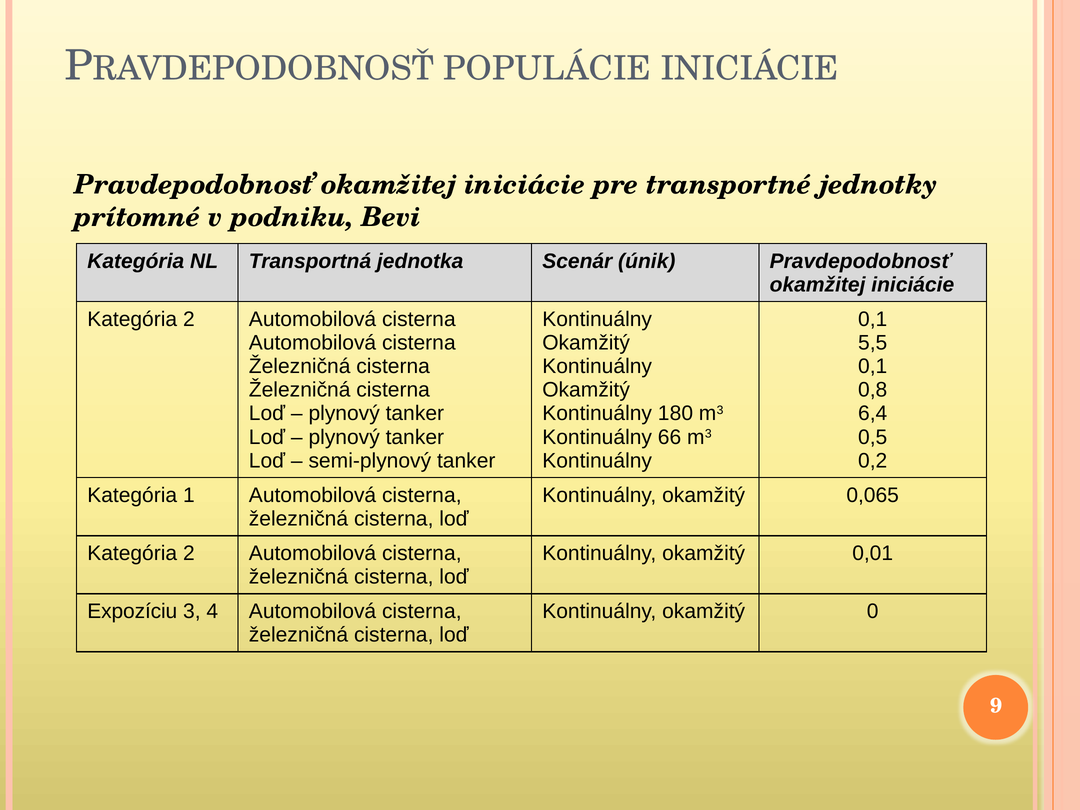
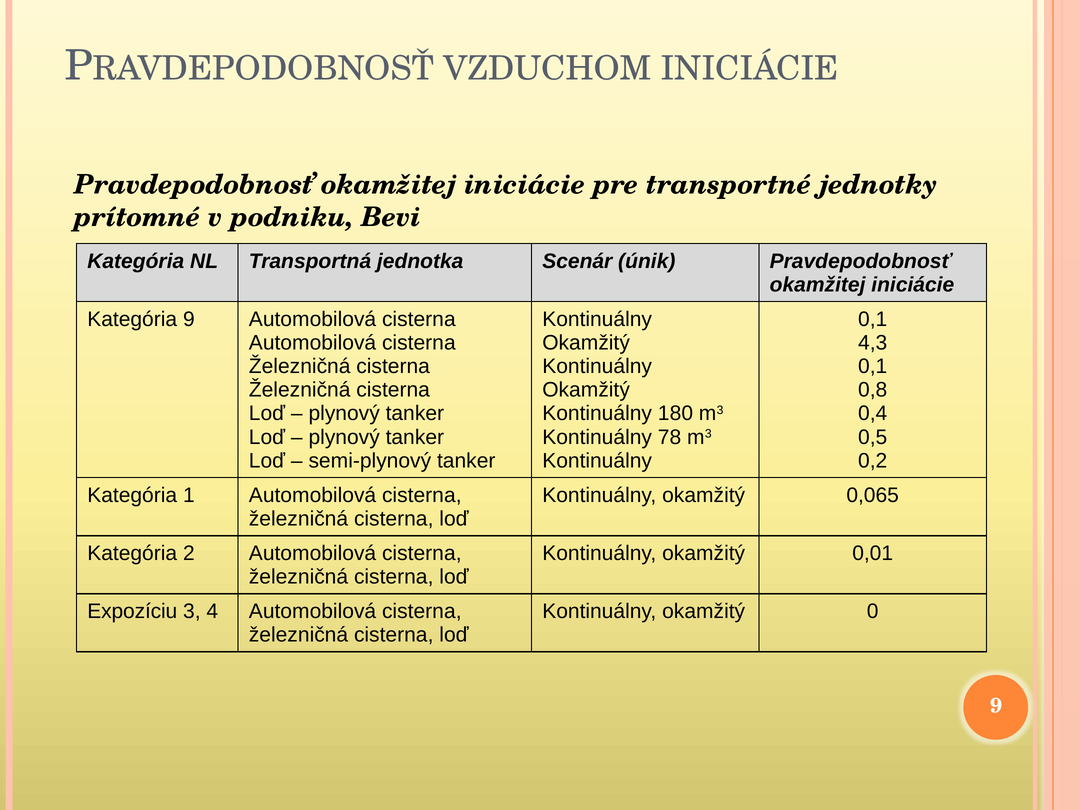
POPULÁCIE: POPULÁCIE -> VZDUCHOM
2 at (189, 319): 2 -> 9
5,5: 5,5 -> 4,3
6,4: 6,4 -> 0,4
66: 66 -> 78
